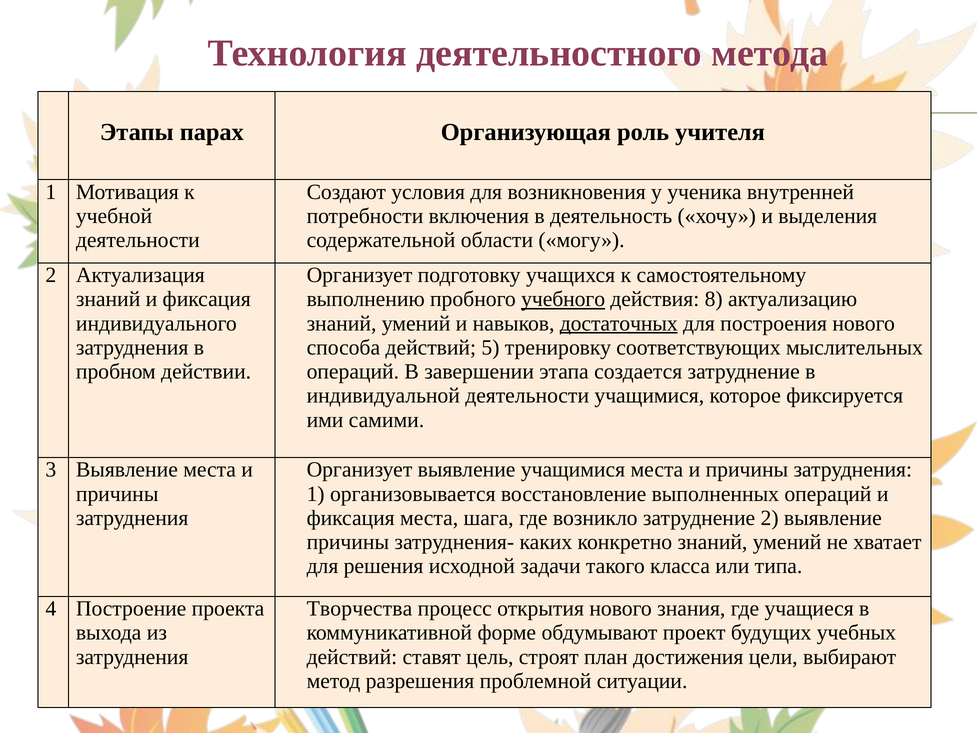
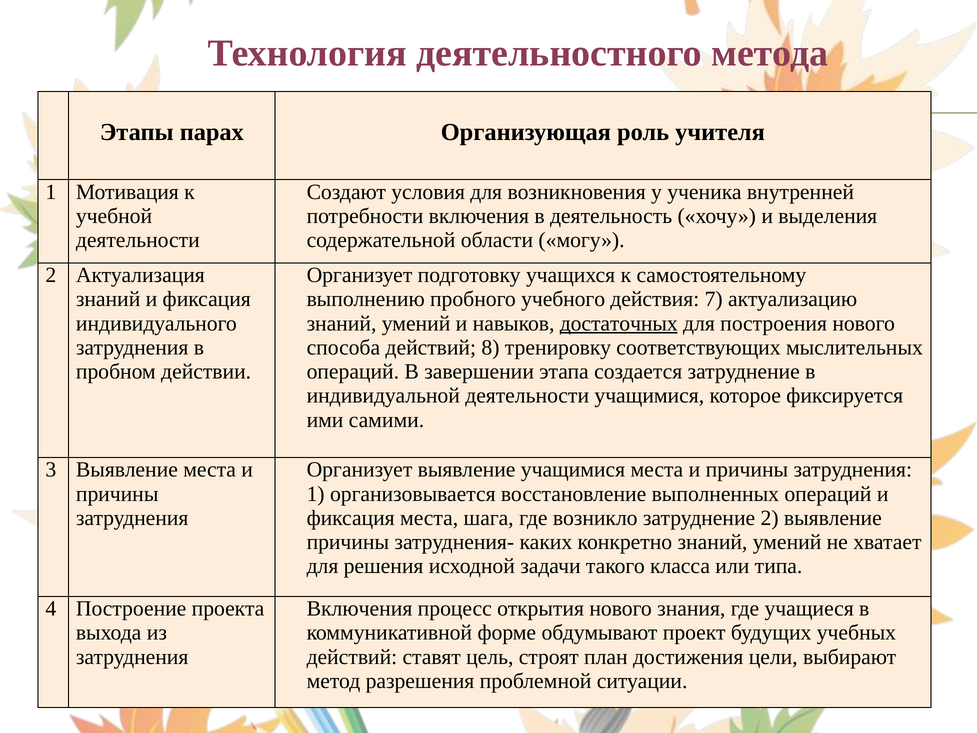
учебного underline: present -> none
8: 8 -> 7
5: 5 -> 8
Творчества at (359, 608): Творчества -> Включения
